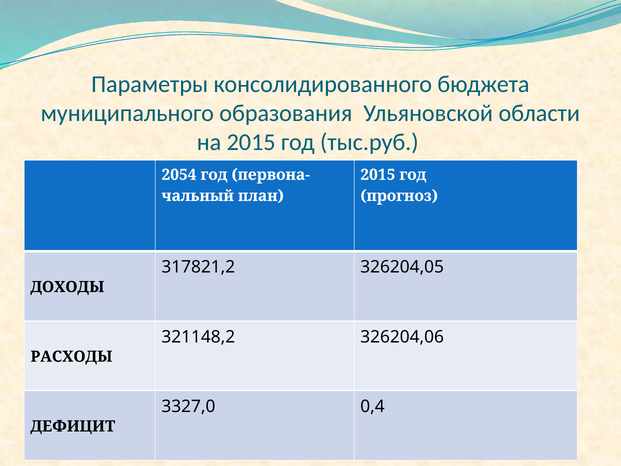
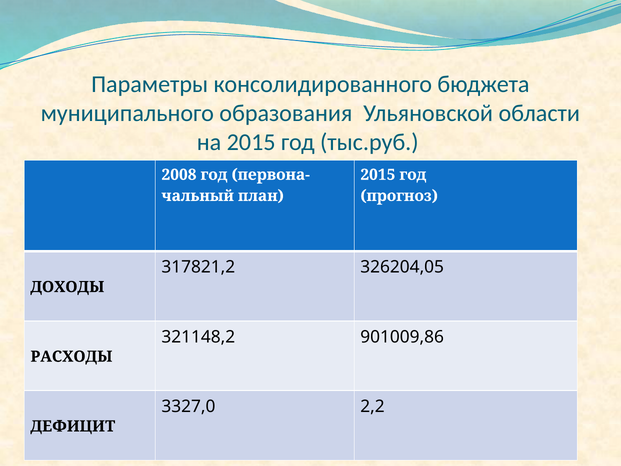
2054: 2054 -> 2008
326204,06: 326204,06 -> 901009,86
0,4: 0,4 -> 2,2
